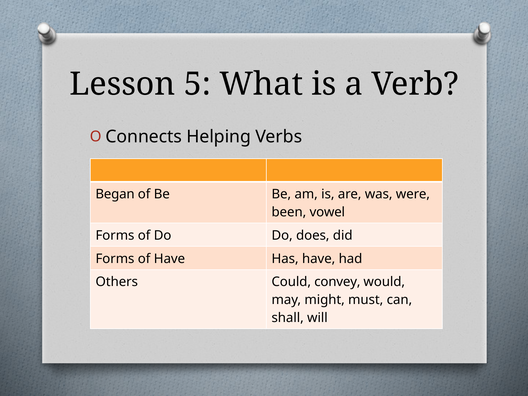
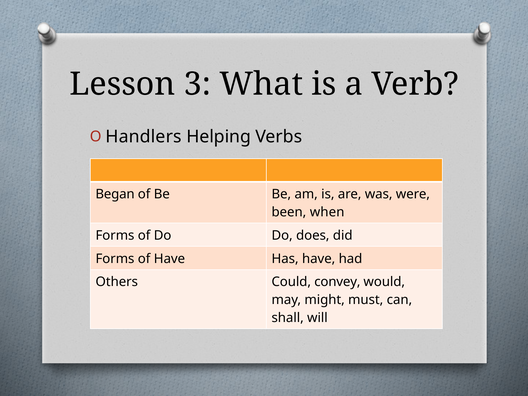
5: 5 -> 3
Connects: Connects -> Handlers
vowel: vowel -> when
